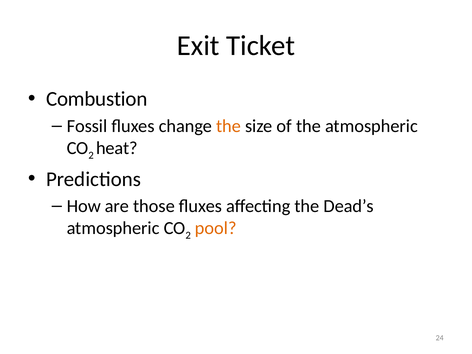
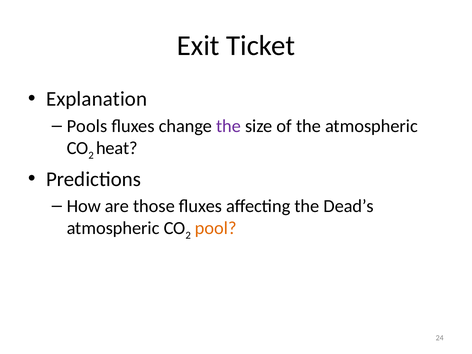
Combustion: Combustion -> Explanation
Fossil: Fossil -> Pools
the at (229, 126) colour: orange -> purple
